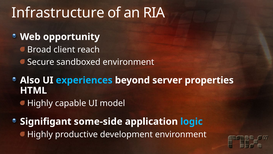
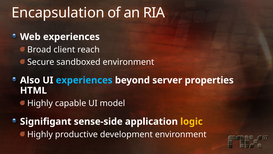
Infrastructure: Infrastructure -> Encapsulation
Web opportunity: opportunity -> experiences
some-side: some-side -> sense-side
logic colour: light blue -> yellow
